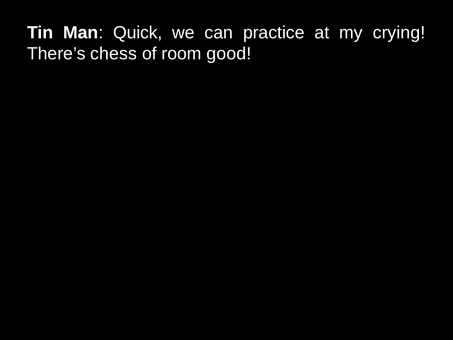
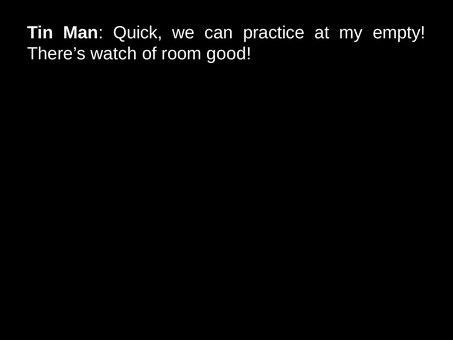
crying: crying -> empty
chess: chess -> watch
